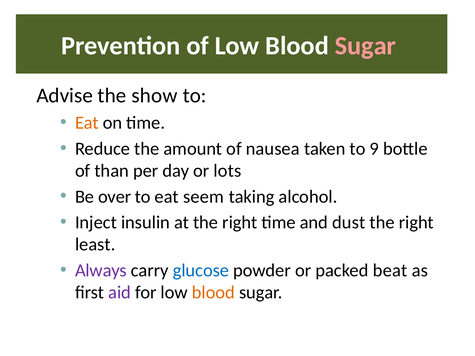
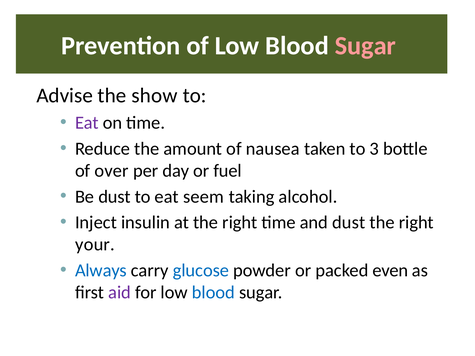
Eat at (87, 123) colour: orange -> purple
9: 9 -> 3
than: than -> over
lots: lots -> fuel
Be over: over -> dust
least: least -> your
Always colour: purple -> blue
beat: beat -> even
blood at (213, 293) colour: orange -> blue
